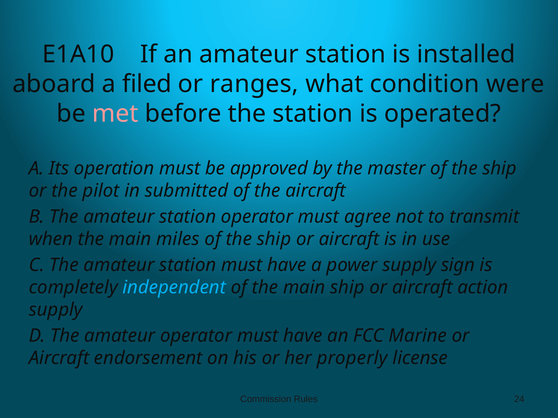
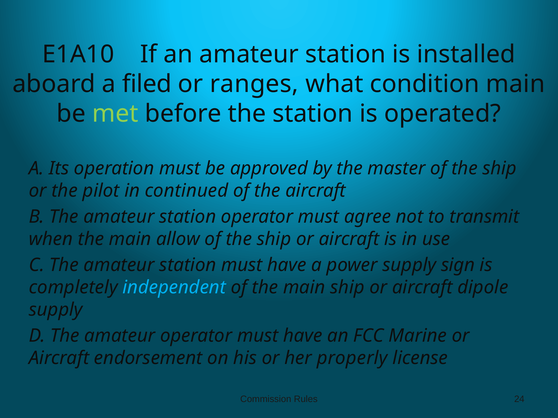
condition were: were -> main
met colour: pink -> light green
submitted: submitted -> continued
miles: miles -> allow
action: action -> dipole
